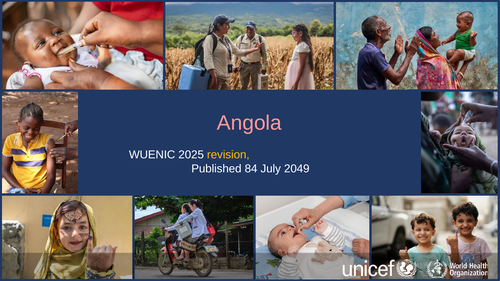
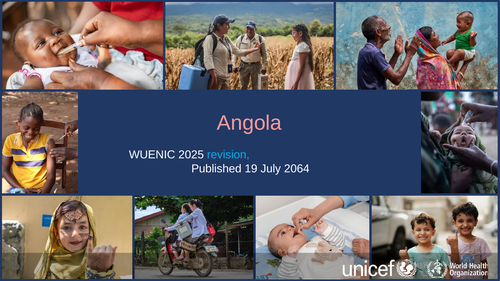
revision colour: yellow -> light blue
84: 84 -> 19
2049: 2049 -> 2064
